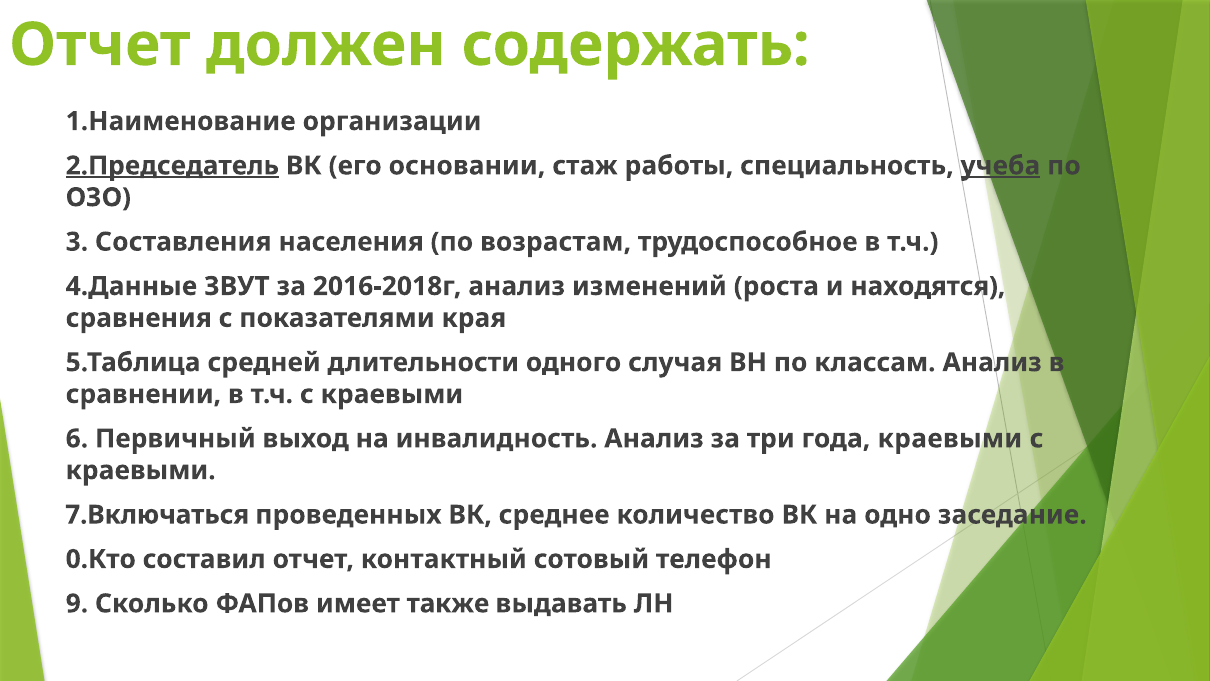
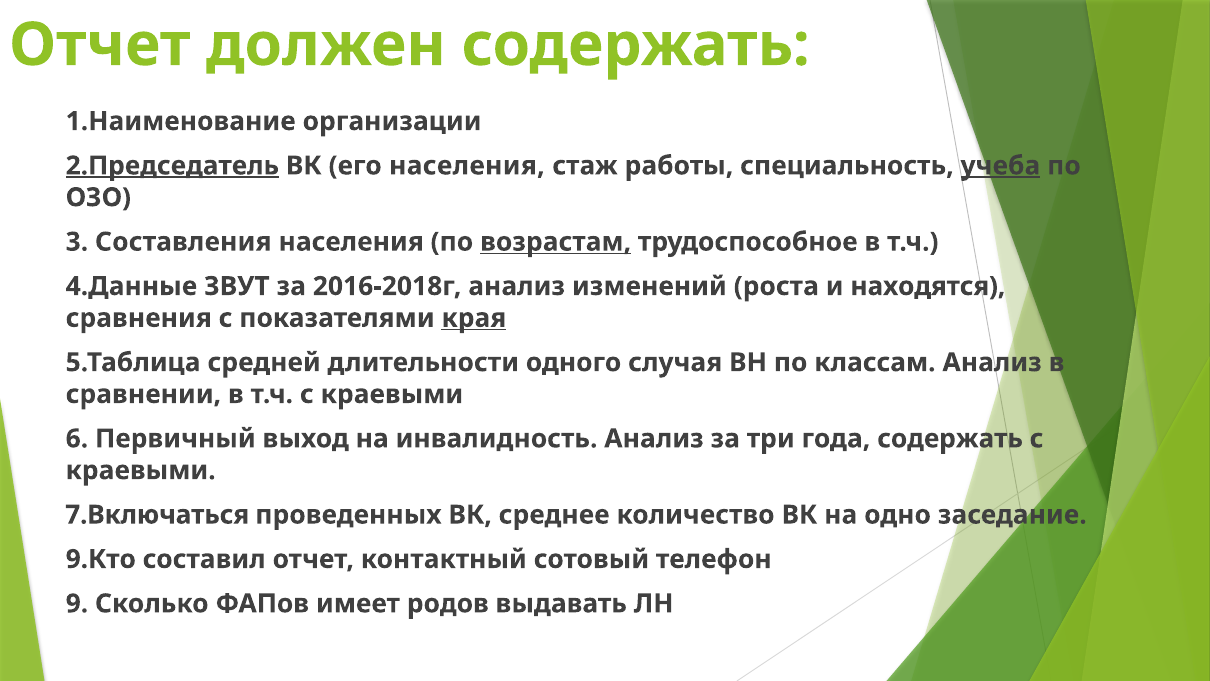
его основании: основании -> населения
возрастам underline: none -> present
края underline: none -> present
года краевыми: краевыми -> содержать
0.Кто: 0.Кто -> 9.Кто
также: также -> родов
